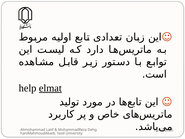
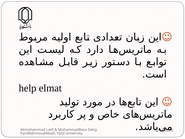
elmat underline: present -> none
